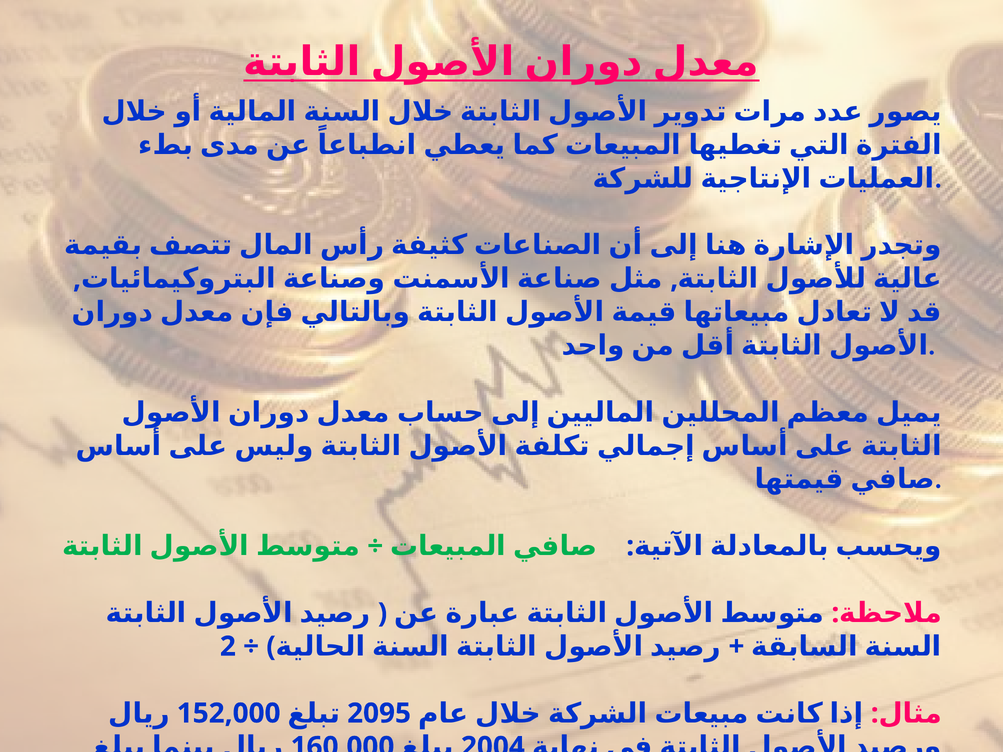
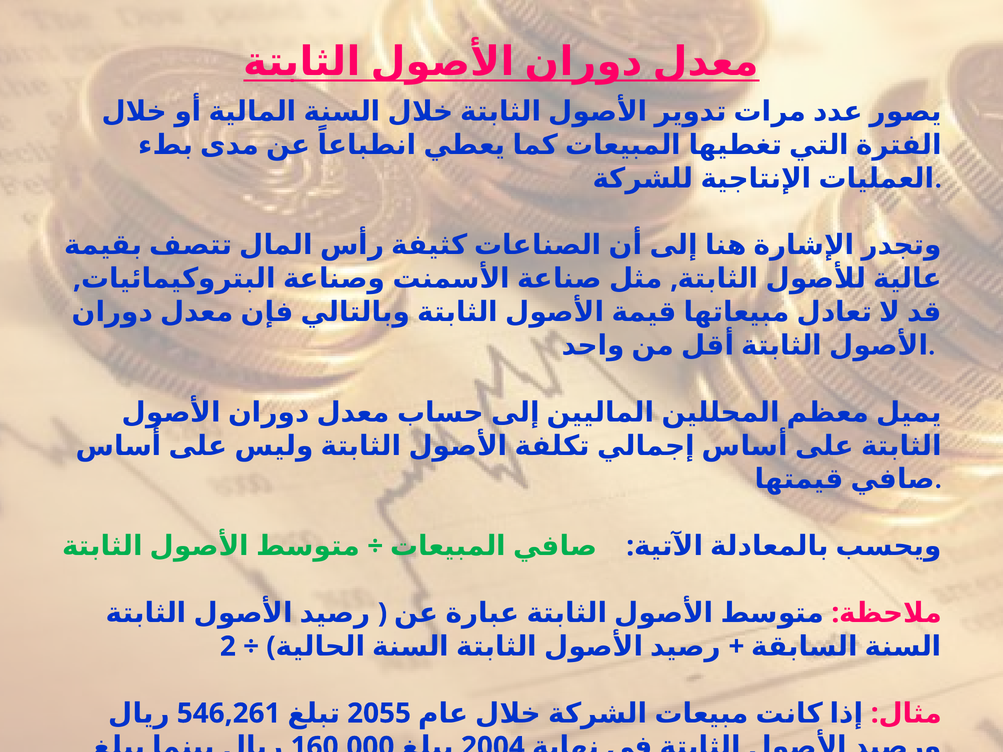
152,000: 152,000 -> 546,261
2095: 2095 -> 2055
